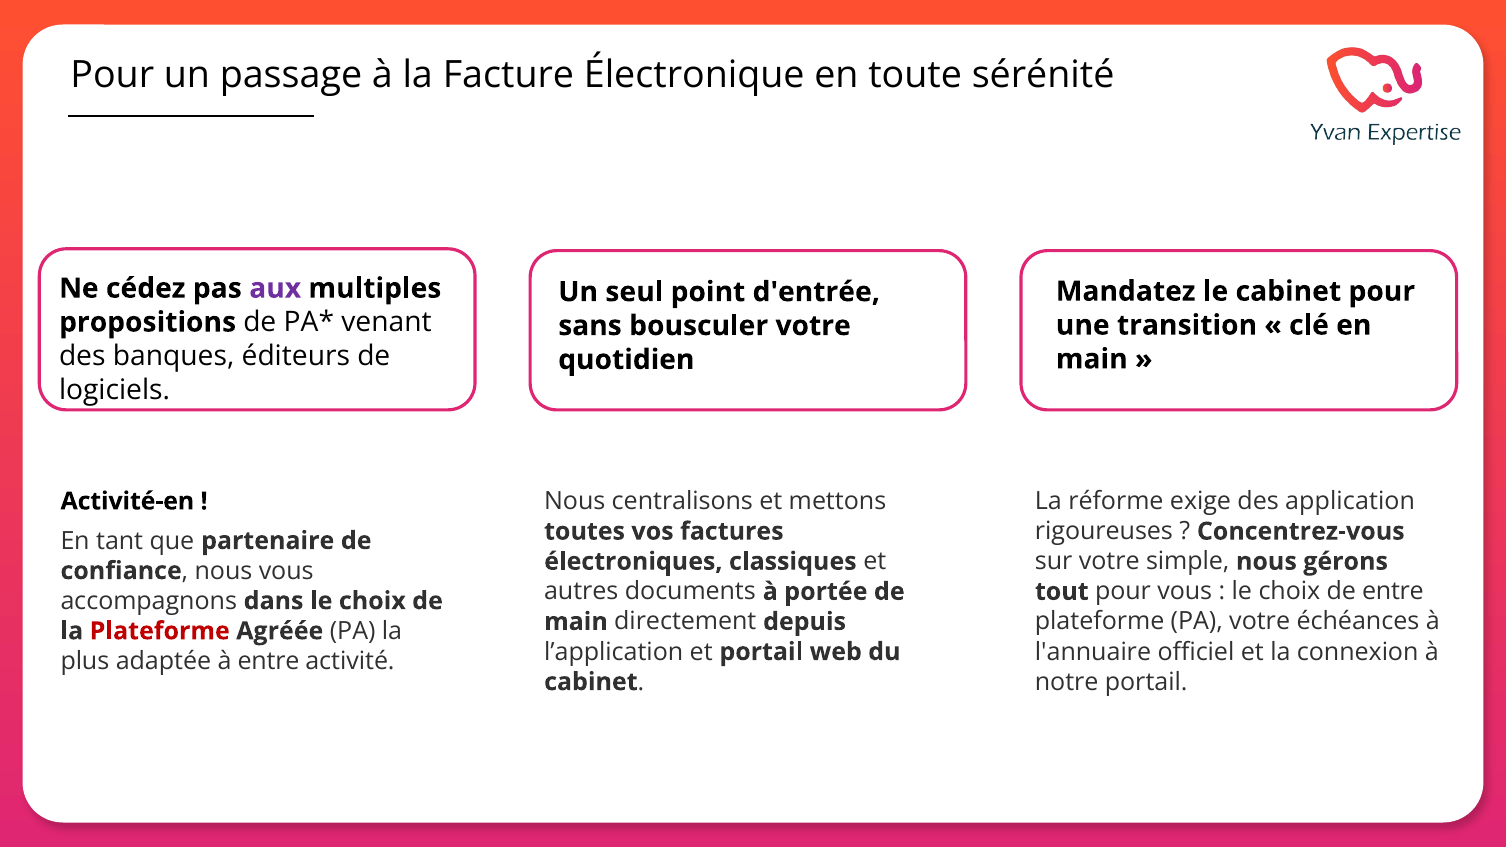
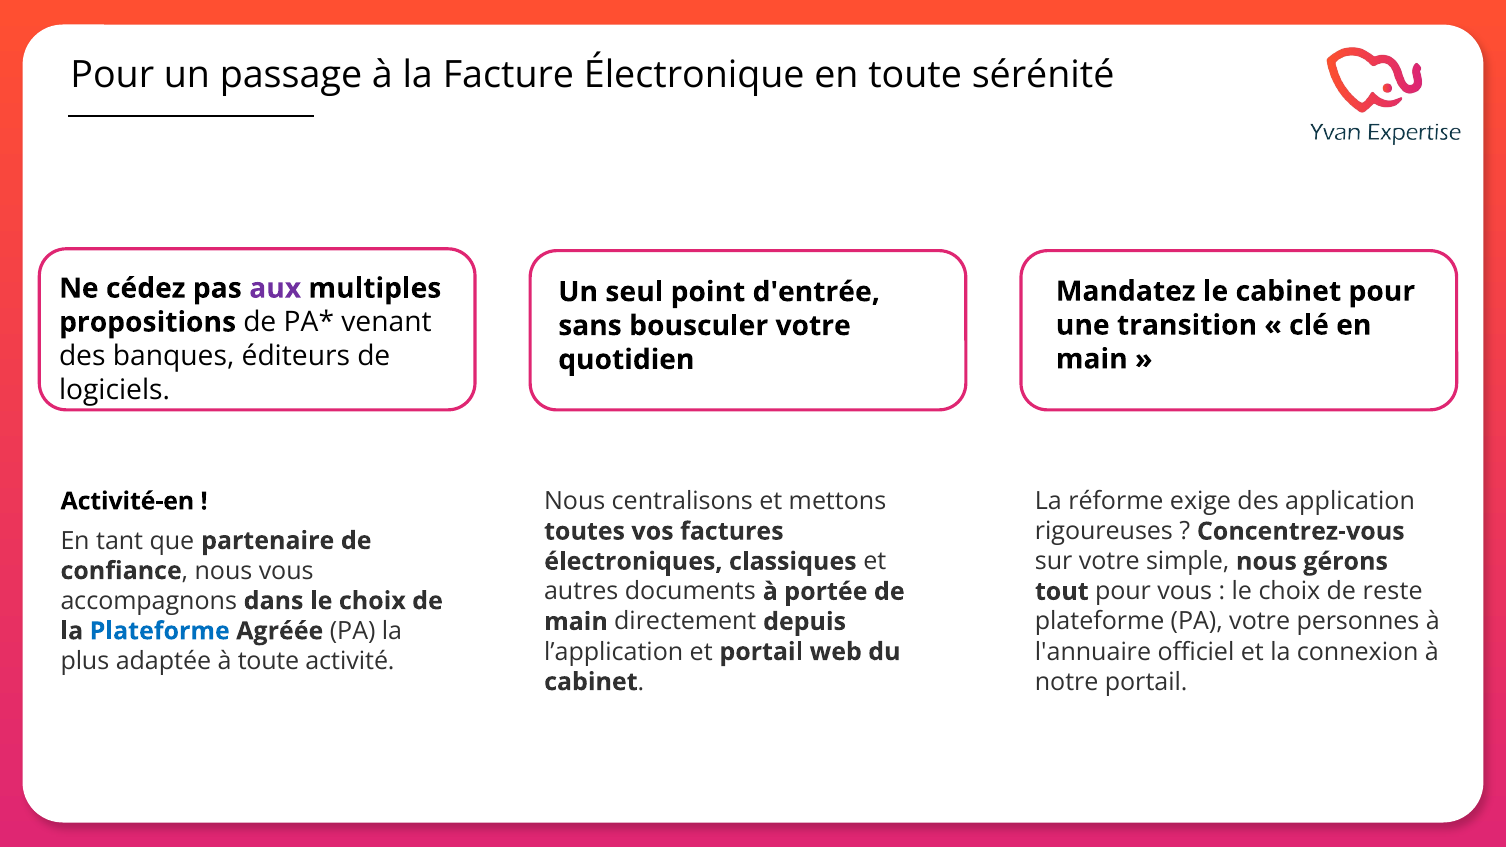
de entre: entre -> reste
échéances: échéances -> personnes
Plateforme at (160, 631) colour: red -> blue
à entre: entre -> toute
